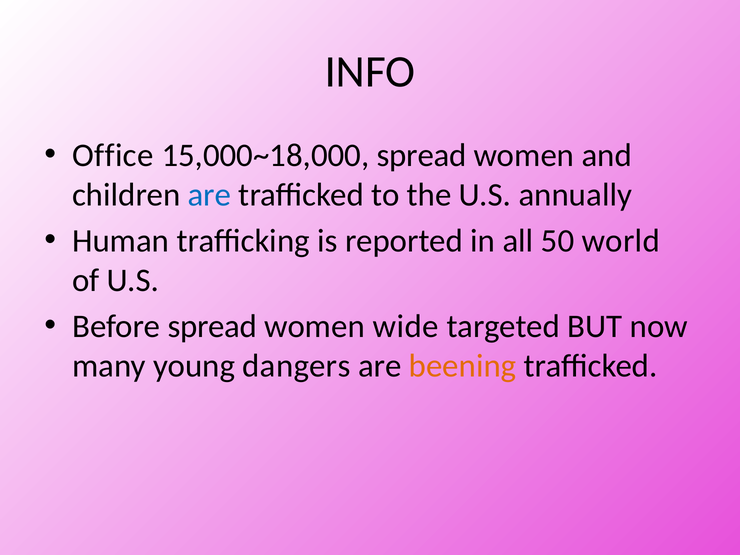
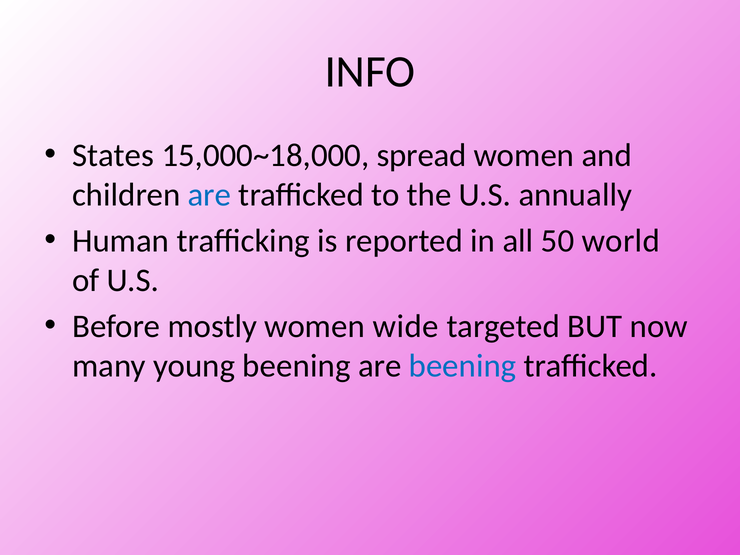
Office: Office -> States
Before spread: spread -> mostly
young dangers: dangers -> beening
beening at (463, 366) colour: orange -> blue
